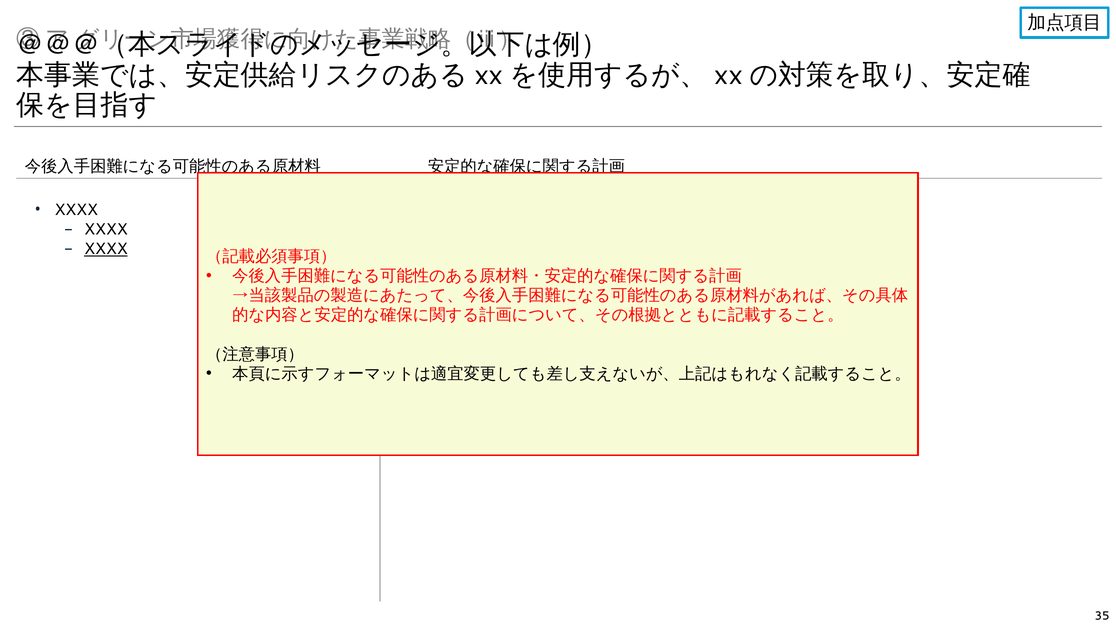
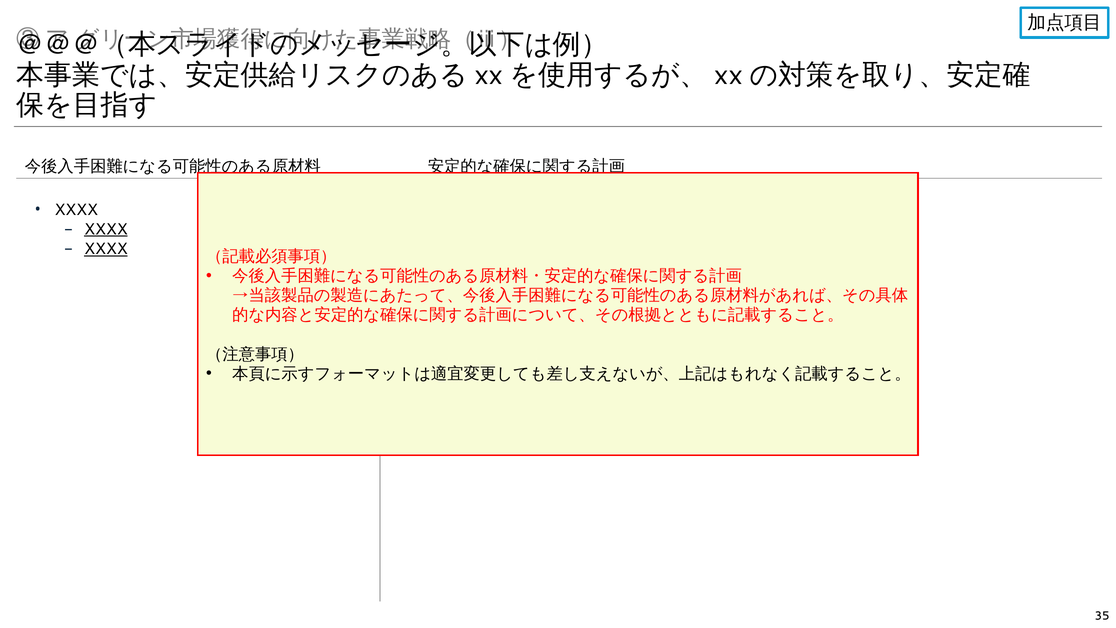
XXXX at (106, 229) underline: none -> present
